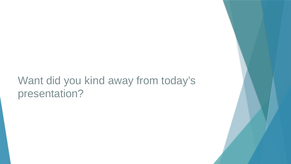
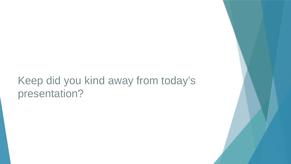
Want: Want -> Keep
